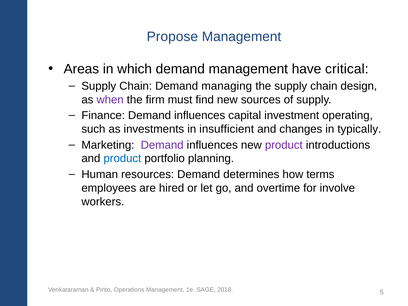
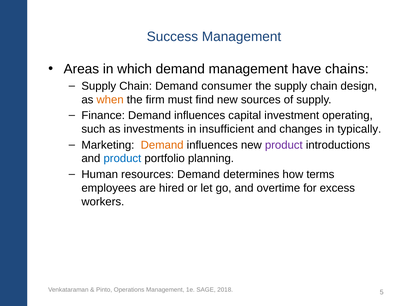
Propose: Propose -> Success
critical: critical -> chains
managing: managing -> consumer
when colour: purple -> orange
Demand at (162, 145) colour: purple -> orange
involve: involve -> excess
